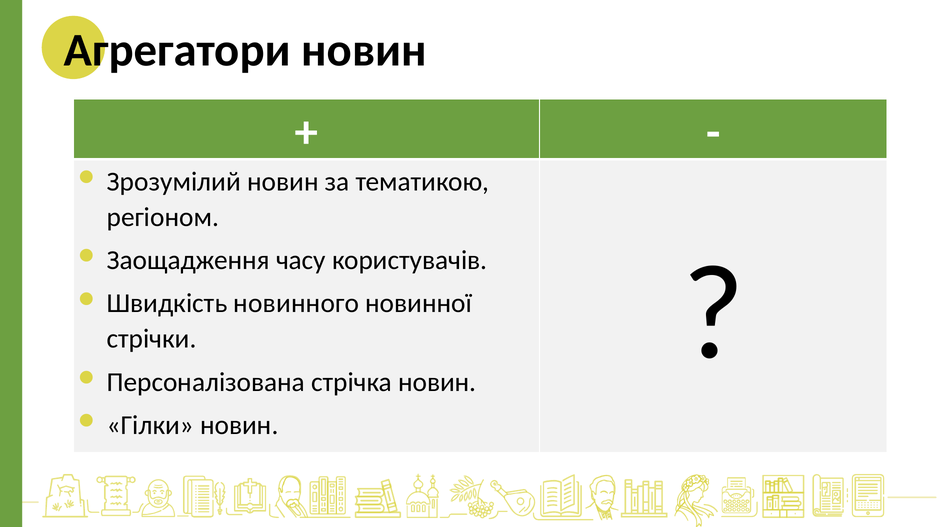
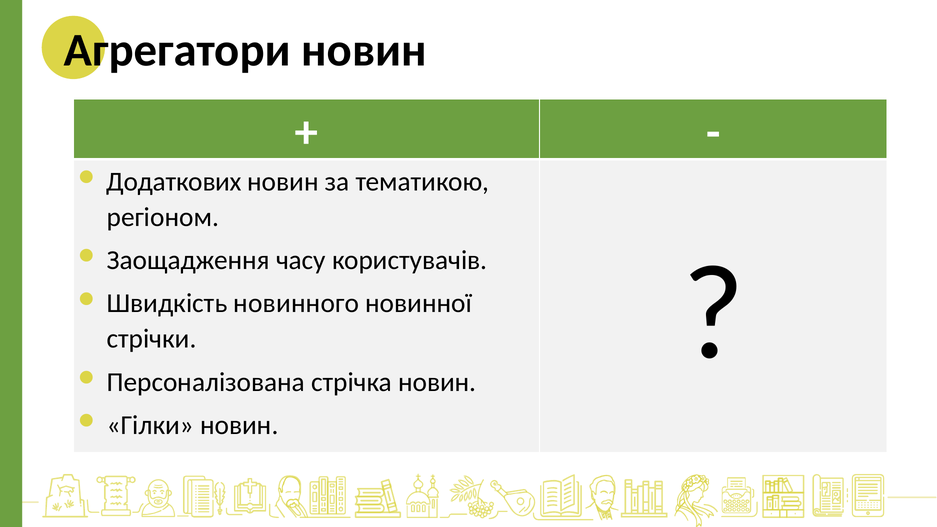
Зрозумілий: Зрозумілий -> Додаткових
